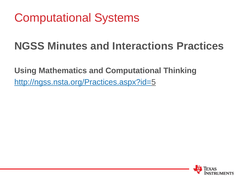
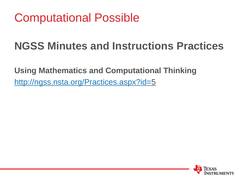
Systems: Systems -> Possible
Interactions: Interactions -> Instructions
